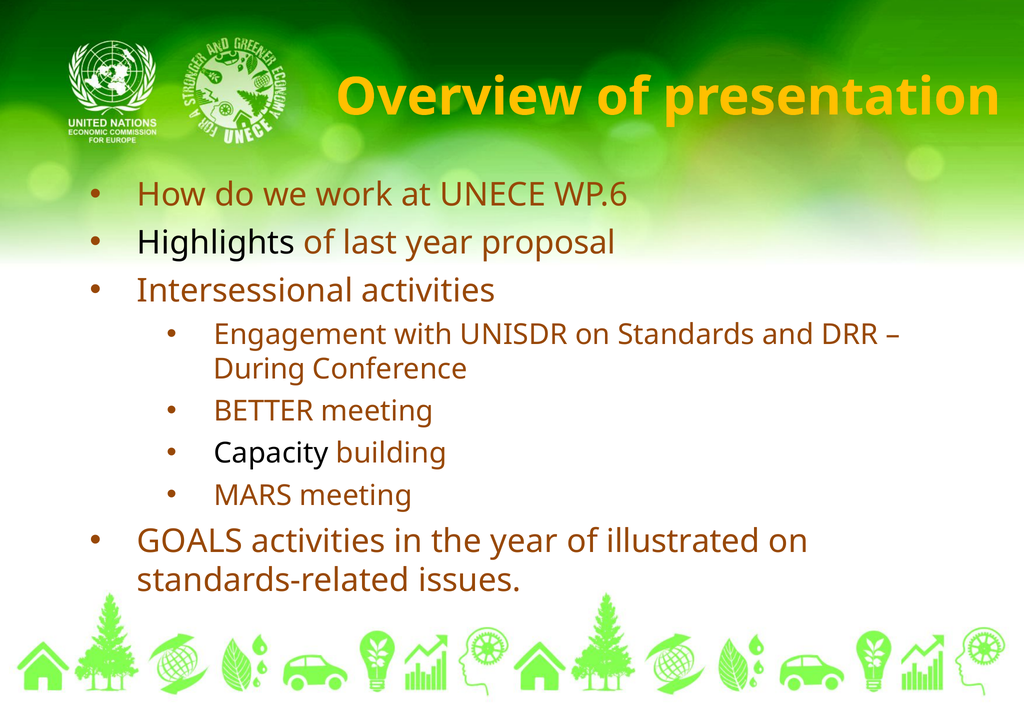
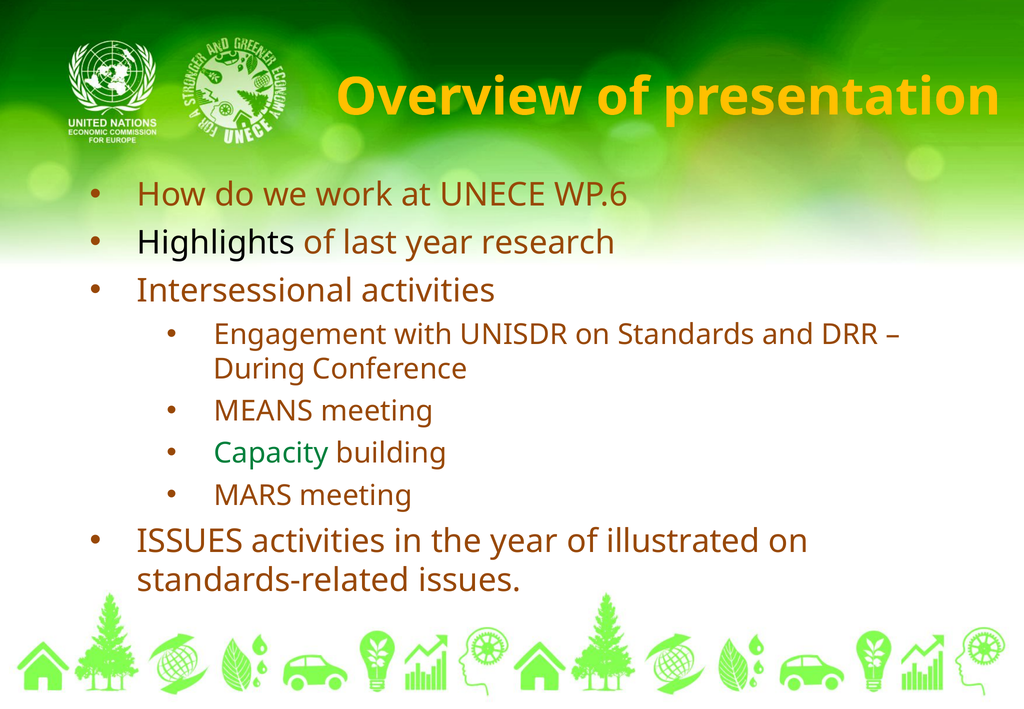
proposal: proposal -> research
BETTER: BETTER -> MEANS
Capacity colour: black -> green
GOALS at (190, 541): GOALS -> ISSUES
